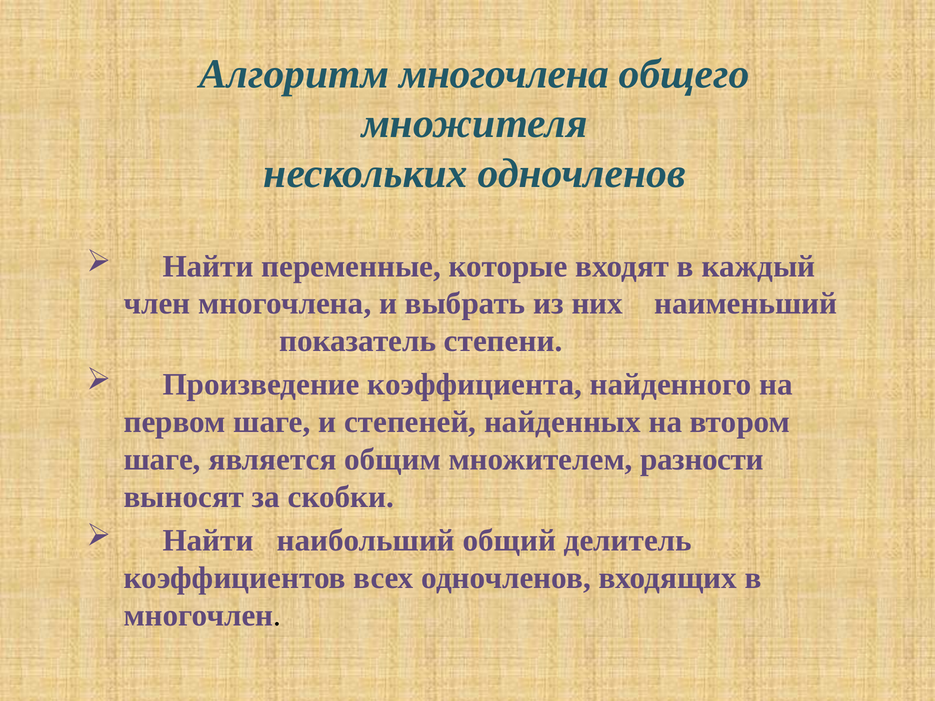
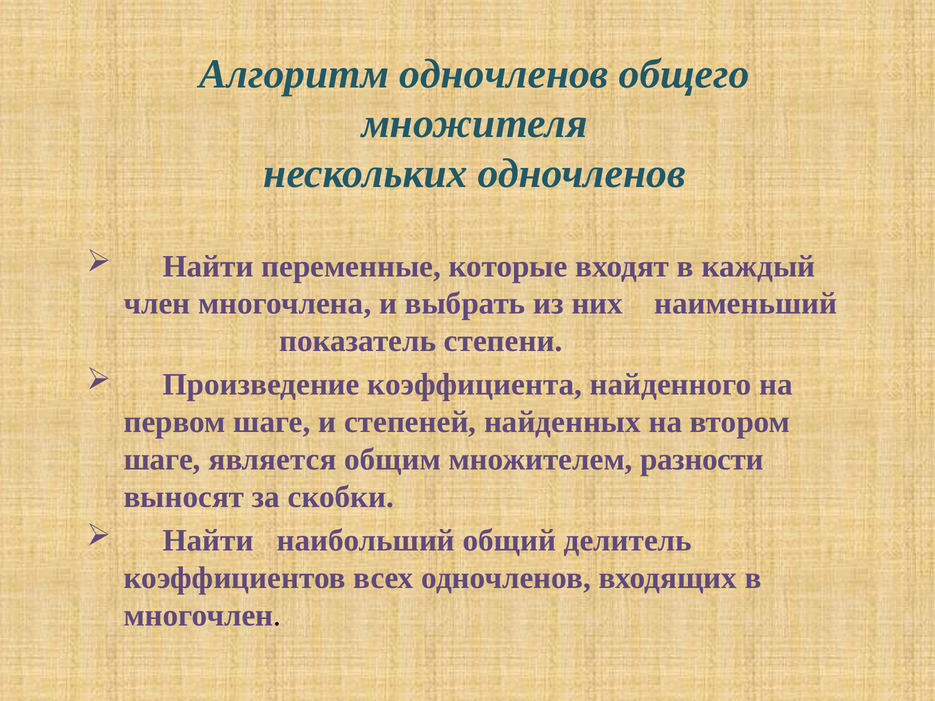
Алгоритм многочлена: многочлена -> одночленов
